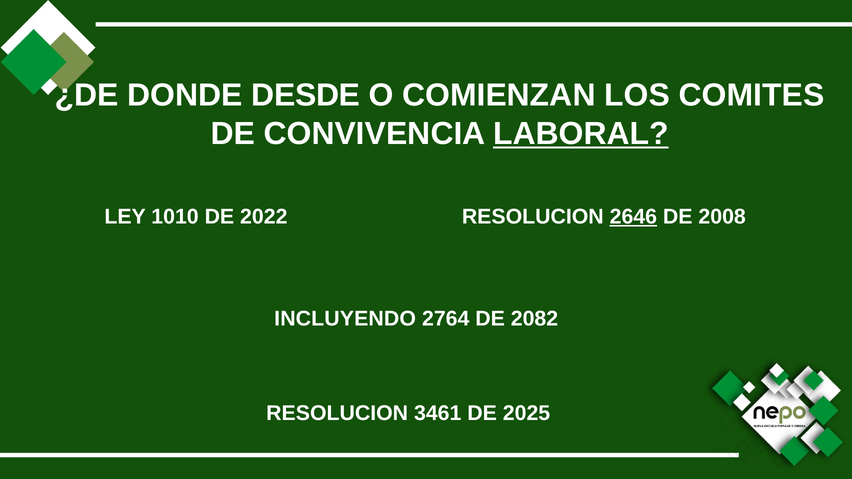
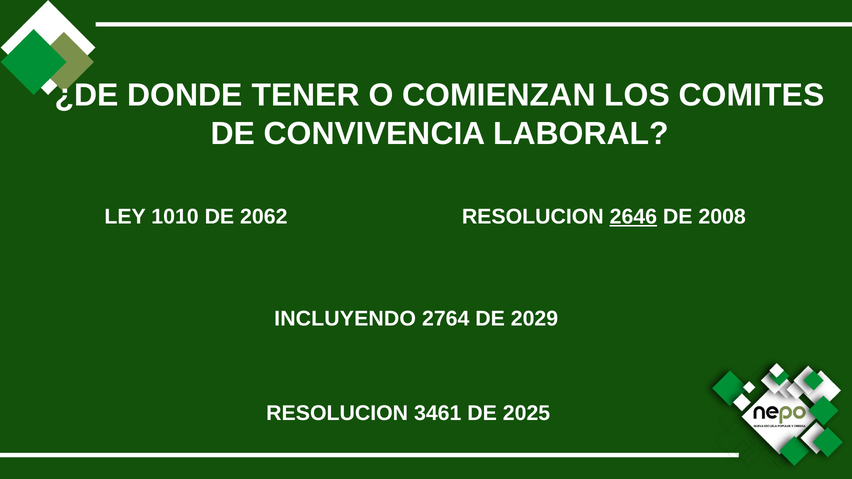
DESDE: DESDE -> TENER
LABORAL underline: present -> none
2022: 2022 -> 2062
2082: 2082 -> 2029
